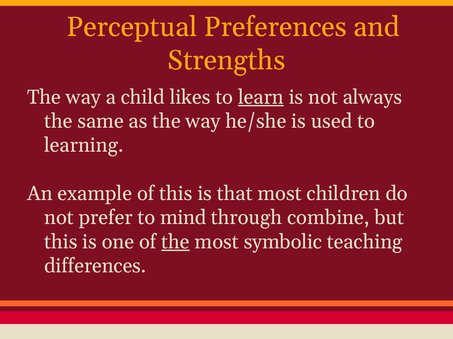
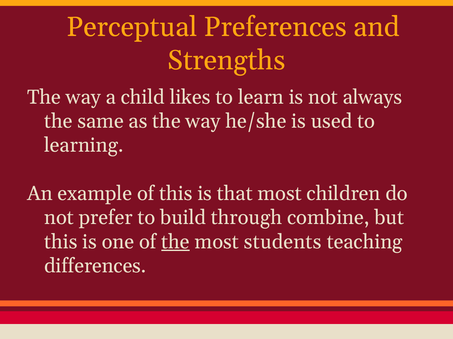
learn underline: present -> none
mind: mind -> build
symbolic: symbolic -> students
